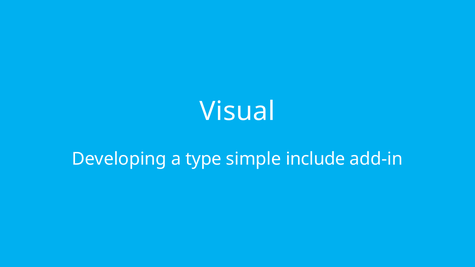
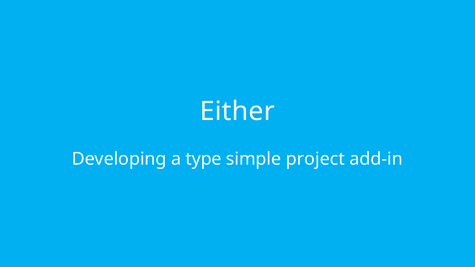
Visual: Visual -> Either
include: include -> project
